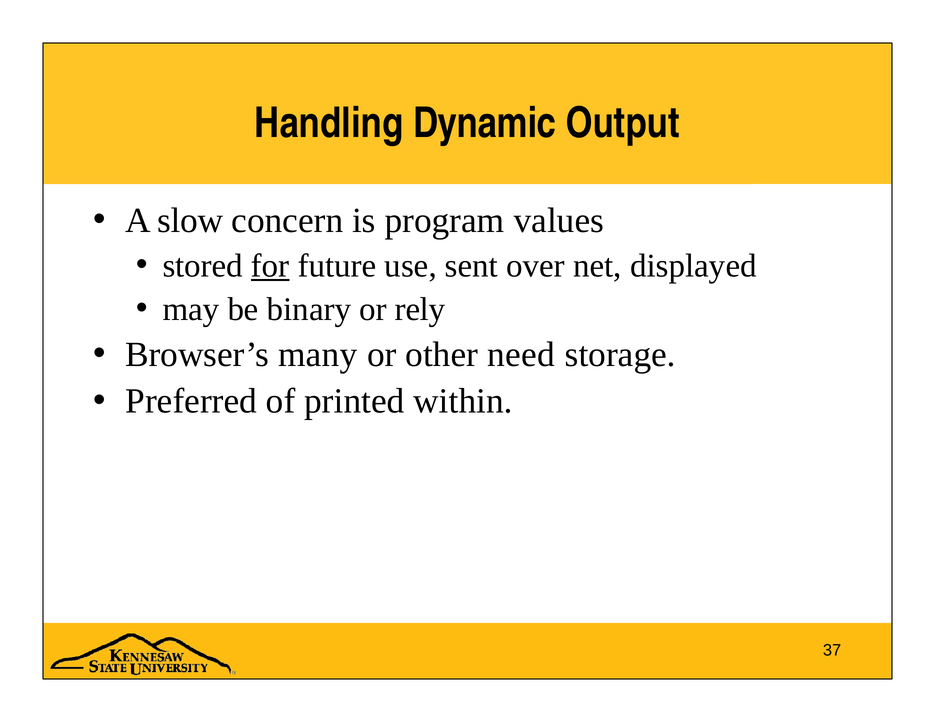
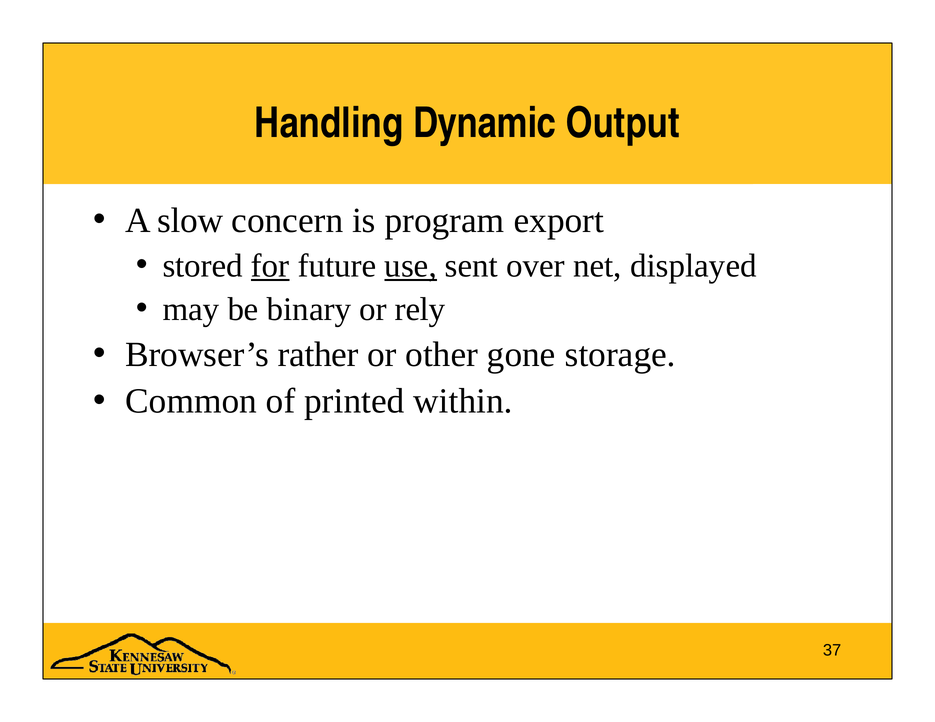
values: values -> export
use underline: none -> present
many: many -> rather
need: need -> gone
Preferred: Preferred -> Common
